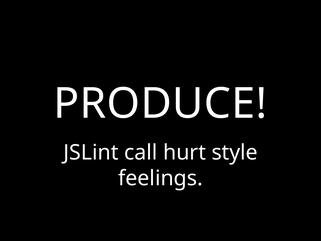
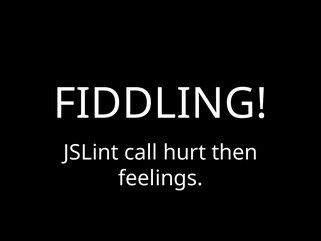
PRODUCE: PRODUCE -> FIDDLING
style: style -> then
